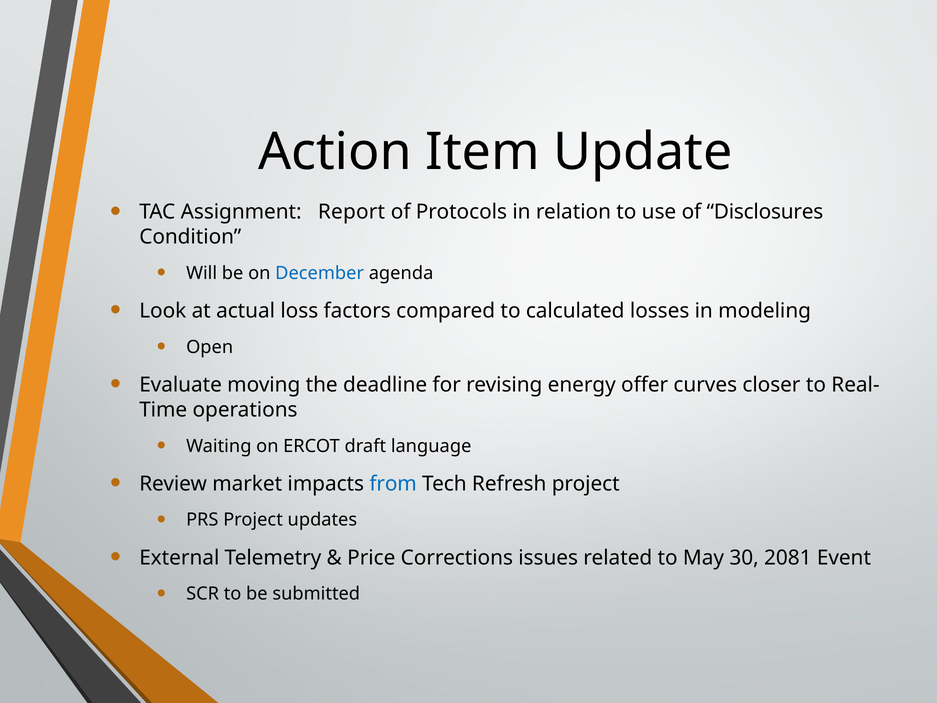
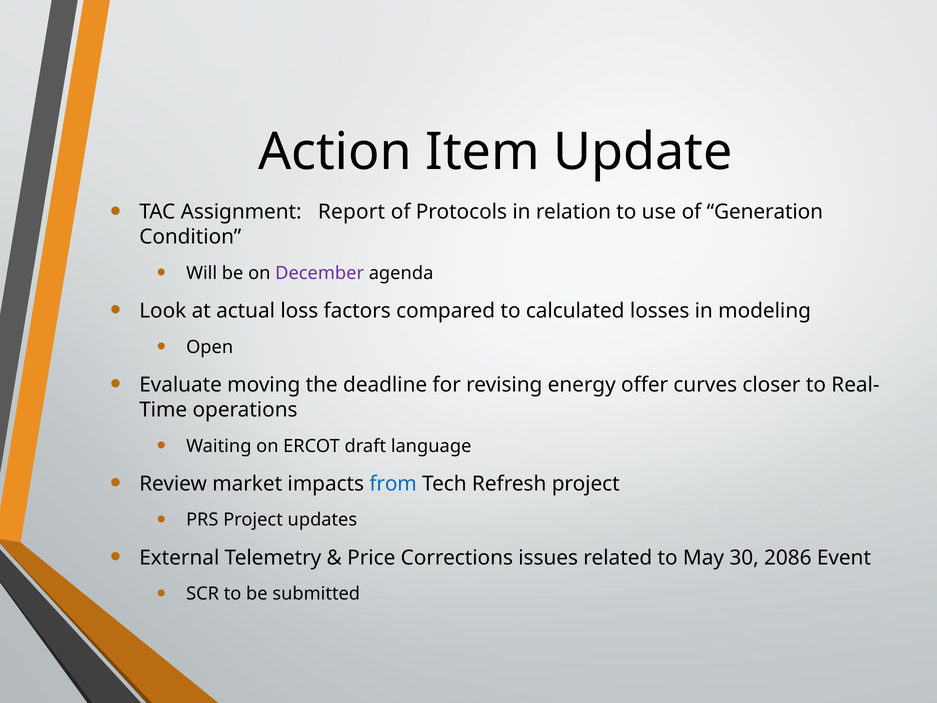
Disclosures: Disclosures -> Generation
December colour: blue -> purple
2081: 2081 -> 2086
